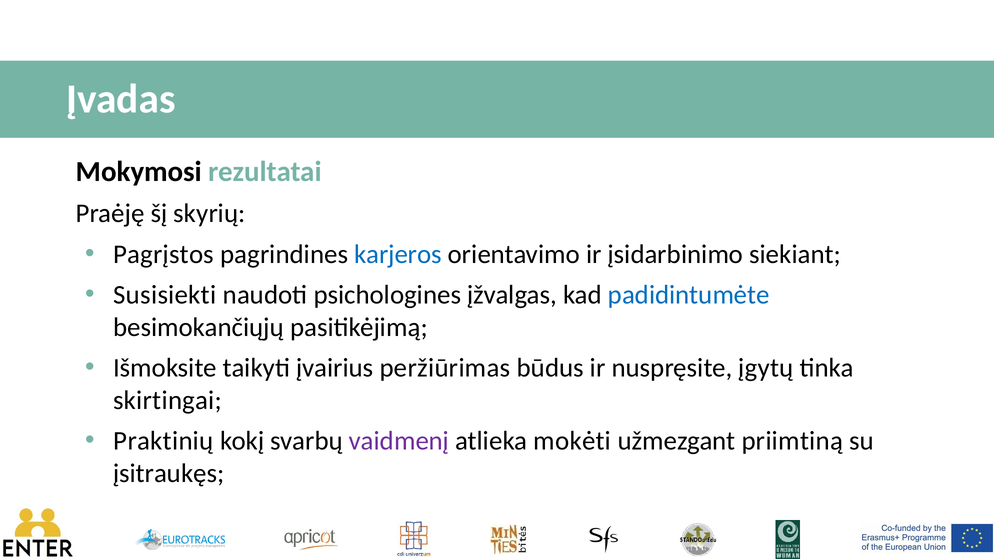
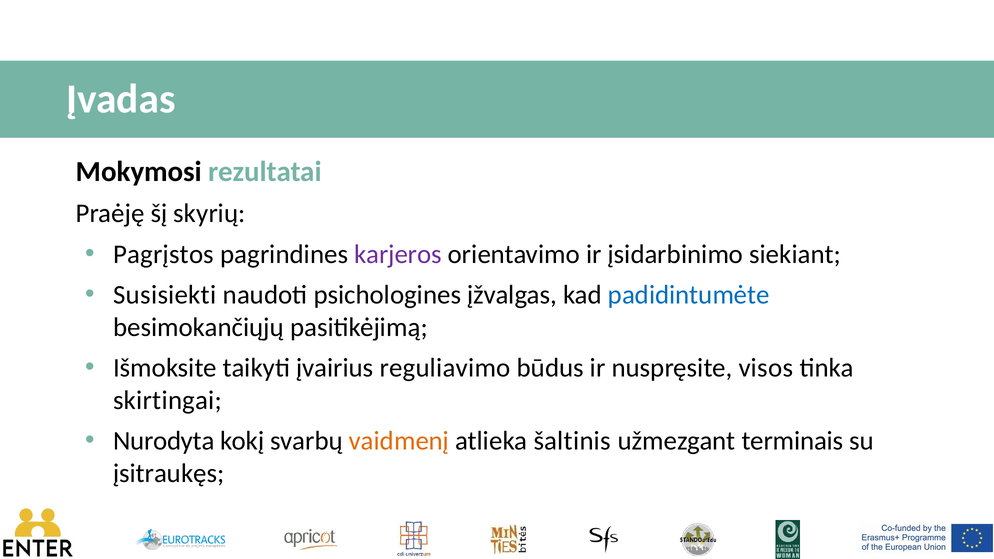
karjeros colour: blue -> purple
peržiūrimas: peržiūrimas -> reguliavimo
įgytų: įgytų -> visos
Praktinių: Praktinių -> Nurodyta
vaidmenį colour: purple -> orange
mokėti: mokėti -> šaltinis
priimtiną: priimtiną -> terminais
